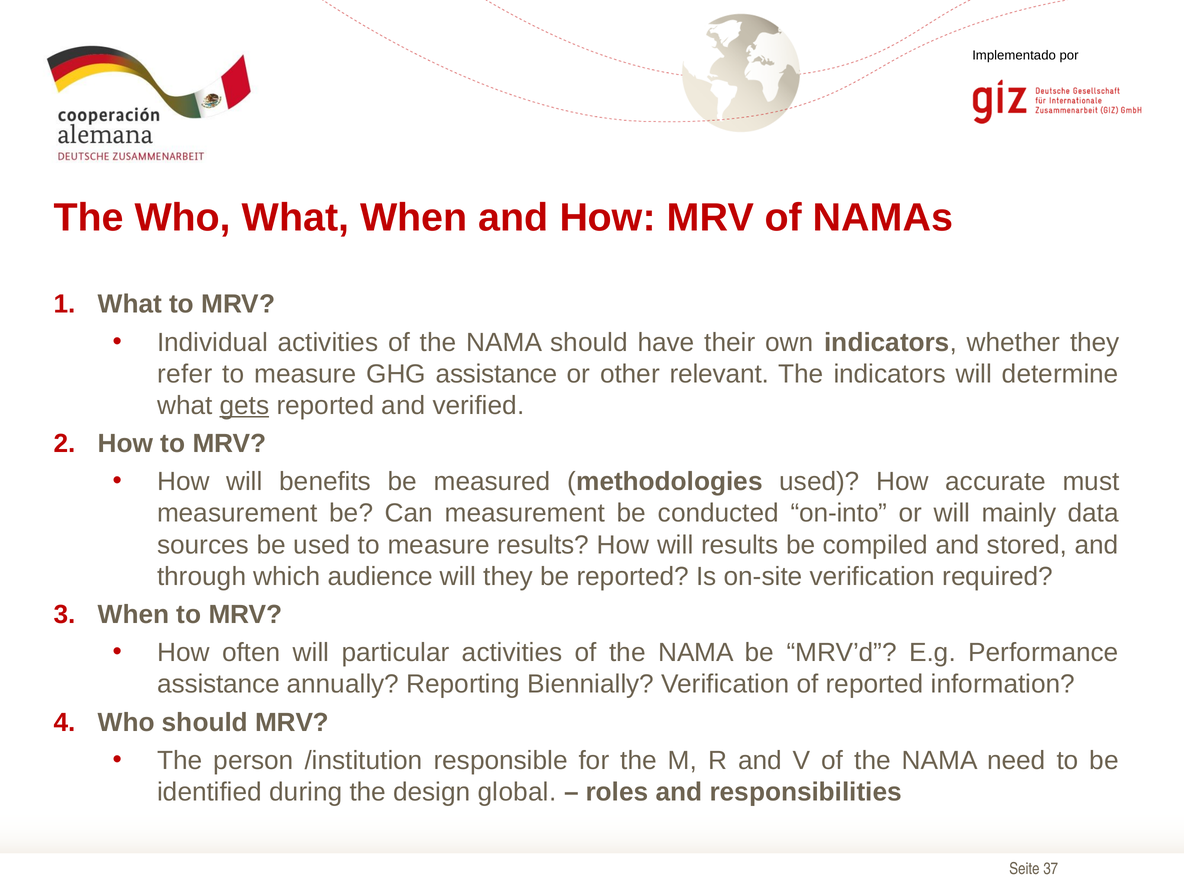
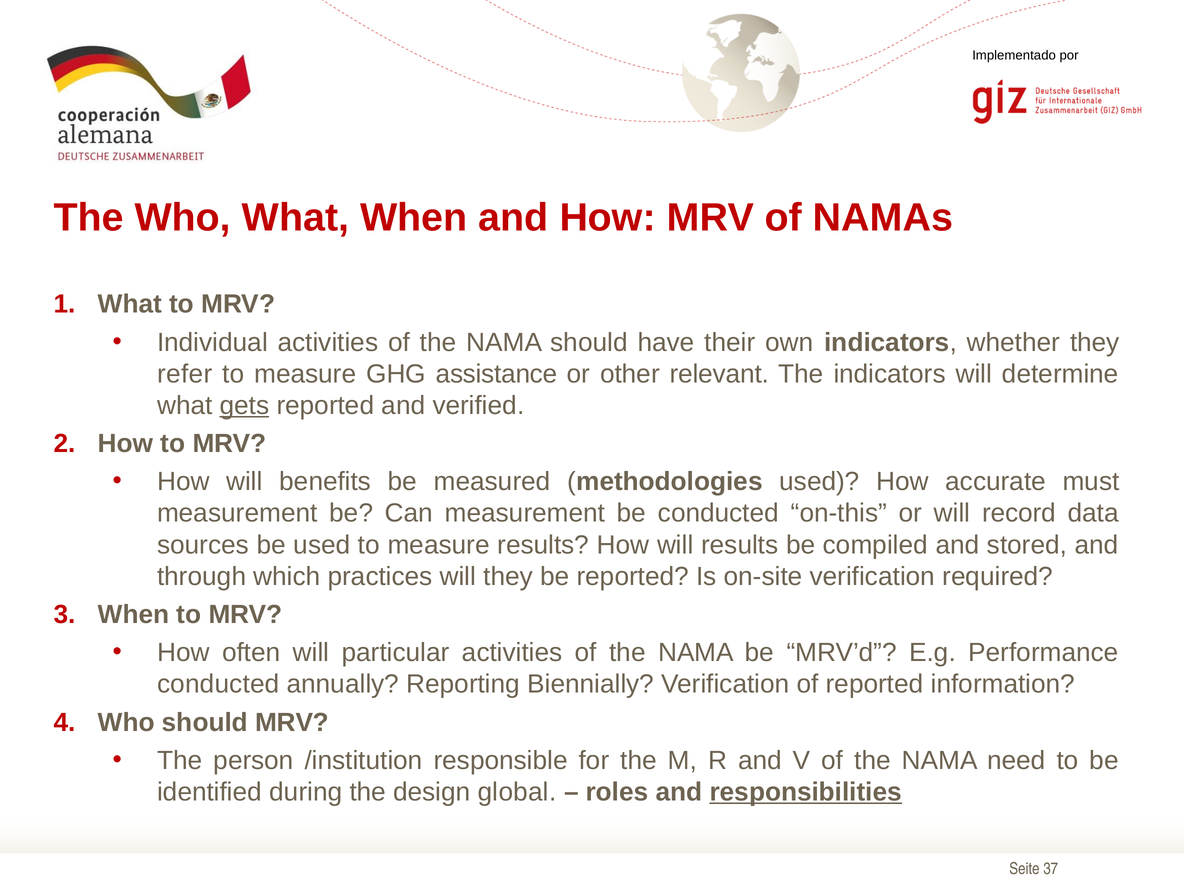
on-into: on-into -> on-this
mainly: mainly -> record
audience: audience -> practices
assistance at (218, 684): assistance -> conducted
responsibilities underline: none -> present
